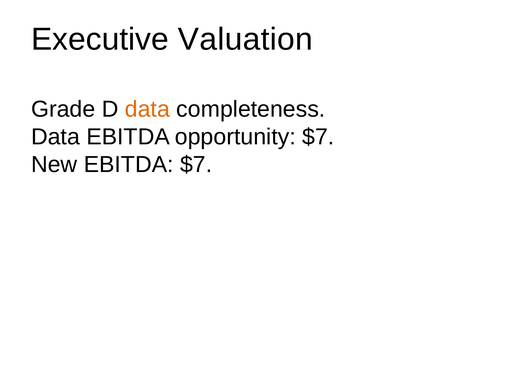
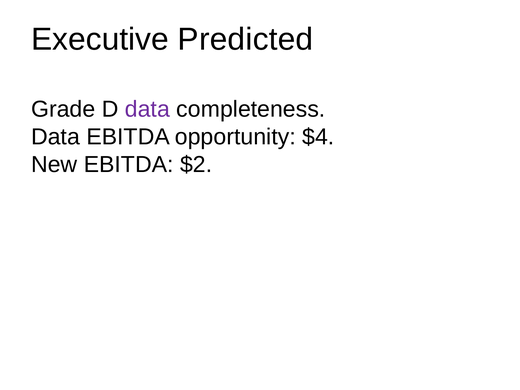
Valuation: Valuation -> Predicted
data at (147, 109) colour: orange -> purple
opportunity $7: $7 -> $4
EBITDA $7: $7 -> $2
